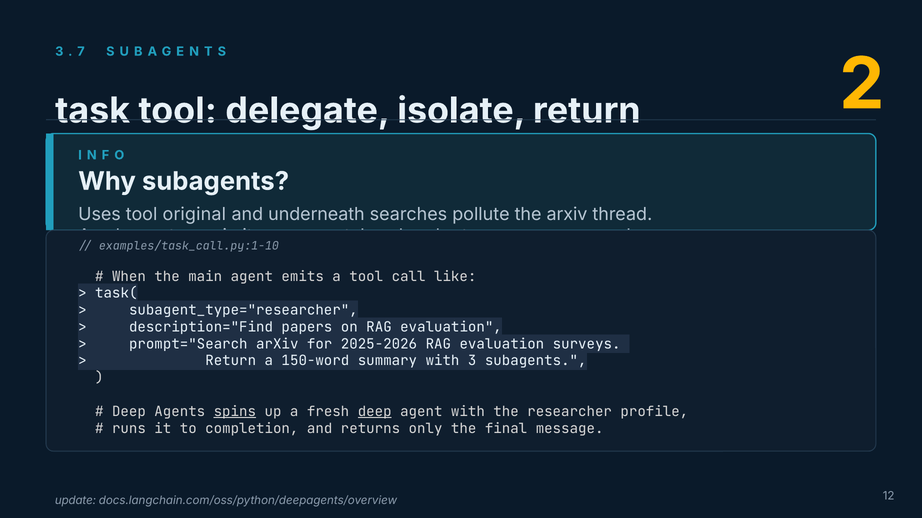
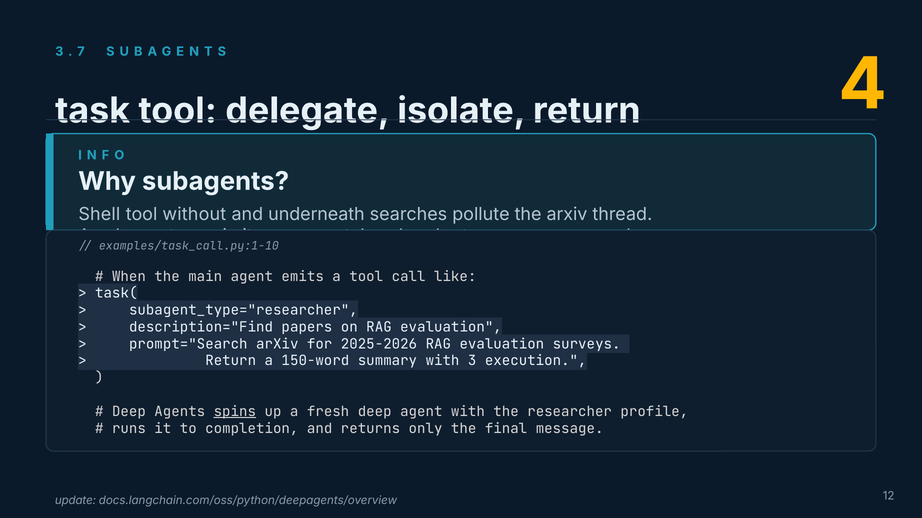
2: 2 -> 4
Uses: Uses -> Shell
original: original -> without
3 subagents: subagents -> execution
deep at (375, 412) underline: present -> none
